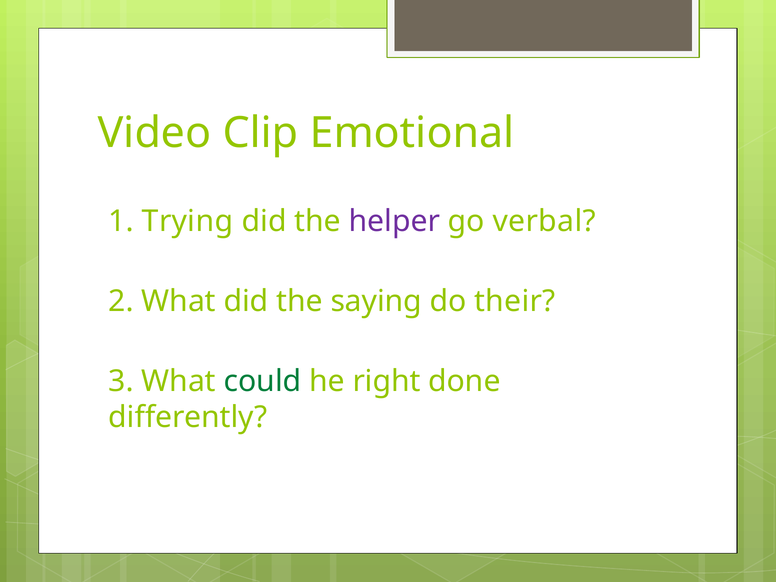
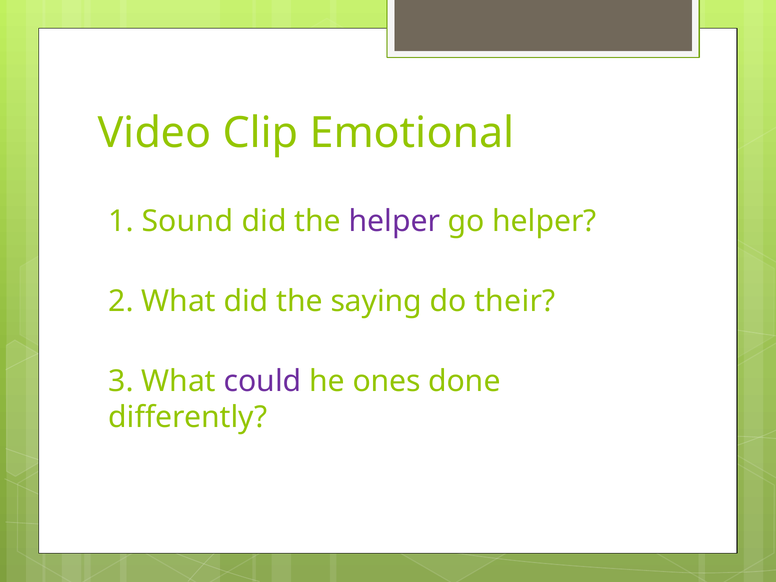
Trying: Trying -> Sound
go verbal: verbal -> helper
could colour: green -> purple
right: right -> ones
